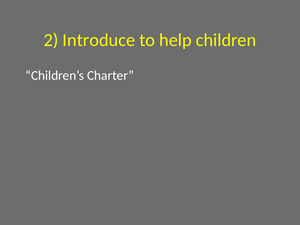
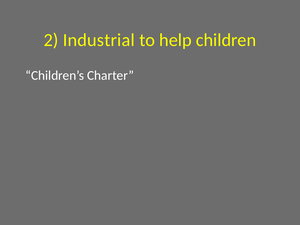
Introduce: Introduce -> Industrial
